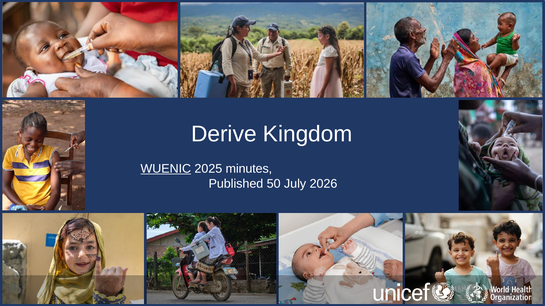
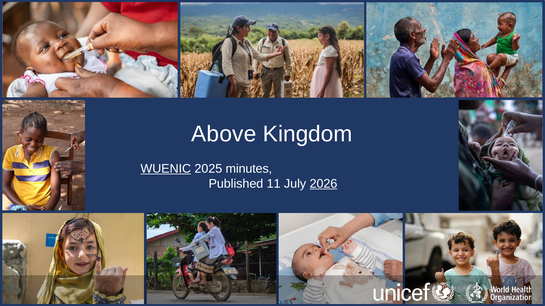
Derive: Derive -> Above
50: 50 -> 11
2026 underline: none -> present
